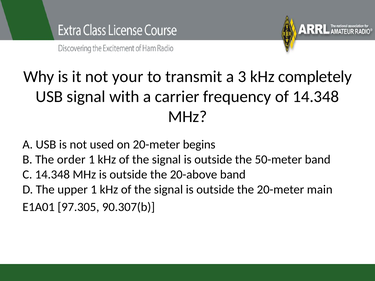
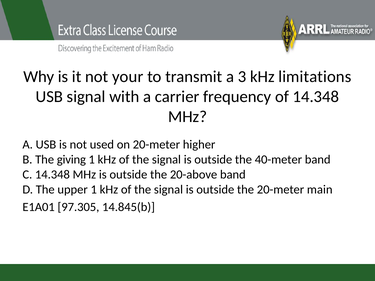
completely: completely -> limitations
begins: begins -> higher
order: order -> giving
50-meter: 50-meter -> 40-meter
90.307(b: 90.307(b -> 14.845(b
